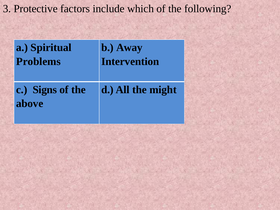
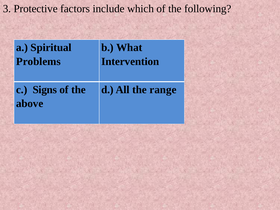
Away: Away -> What
might: might -> range
